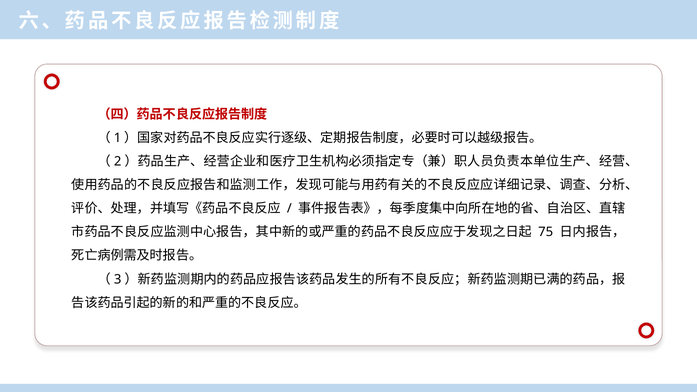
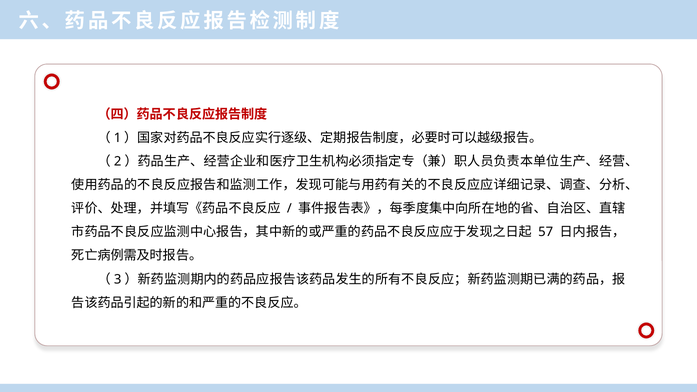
75: 75 -> 57
